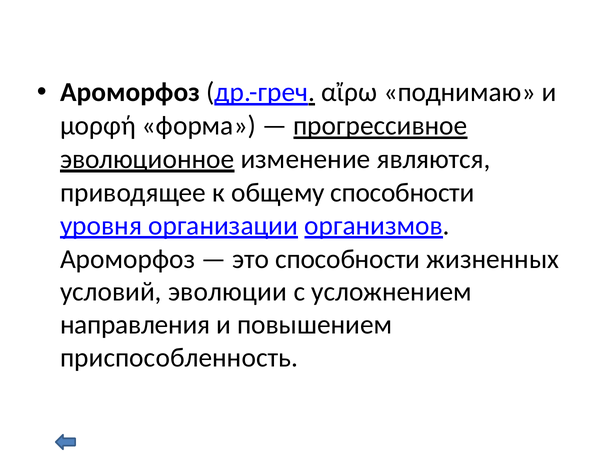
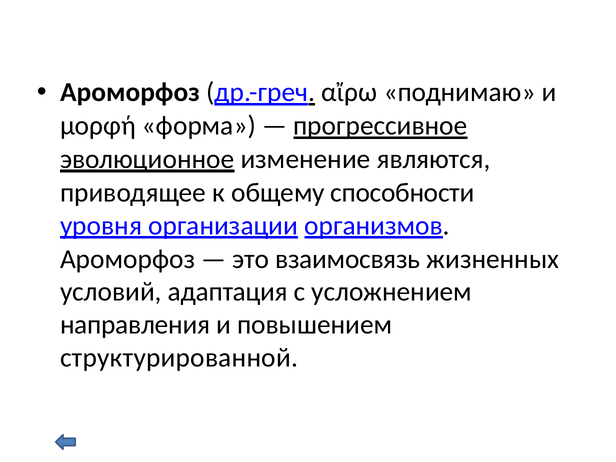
это способности: способности -> взаимосвязь
эволюции: эволюции -> адаптация
приспособленность: приспособленность -> структурированной
